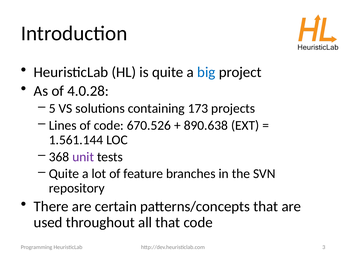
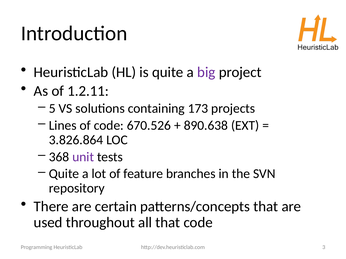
big colour: blue -> purple
4.0.28: 4.0.28 -> 1.2.11
1.561.144: 1.561.144 -> 3.826.864
